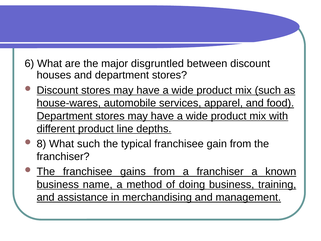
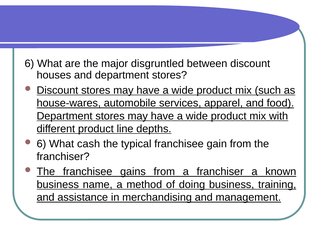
8 at (41, 144): 8 -> 6
What such: such -> cash
